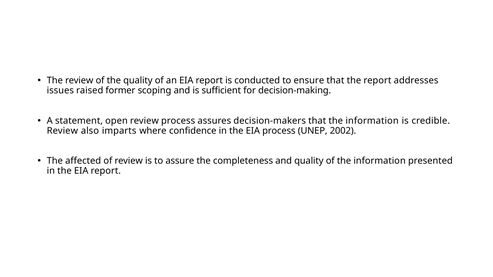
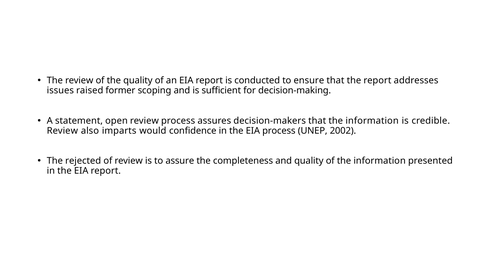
where: where -> would
affected: affected -> rejected
